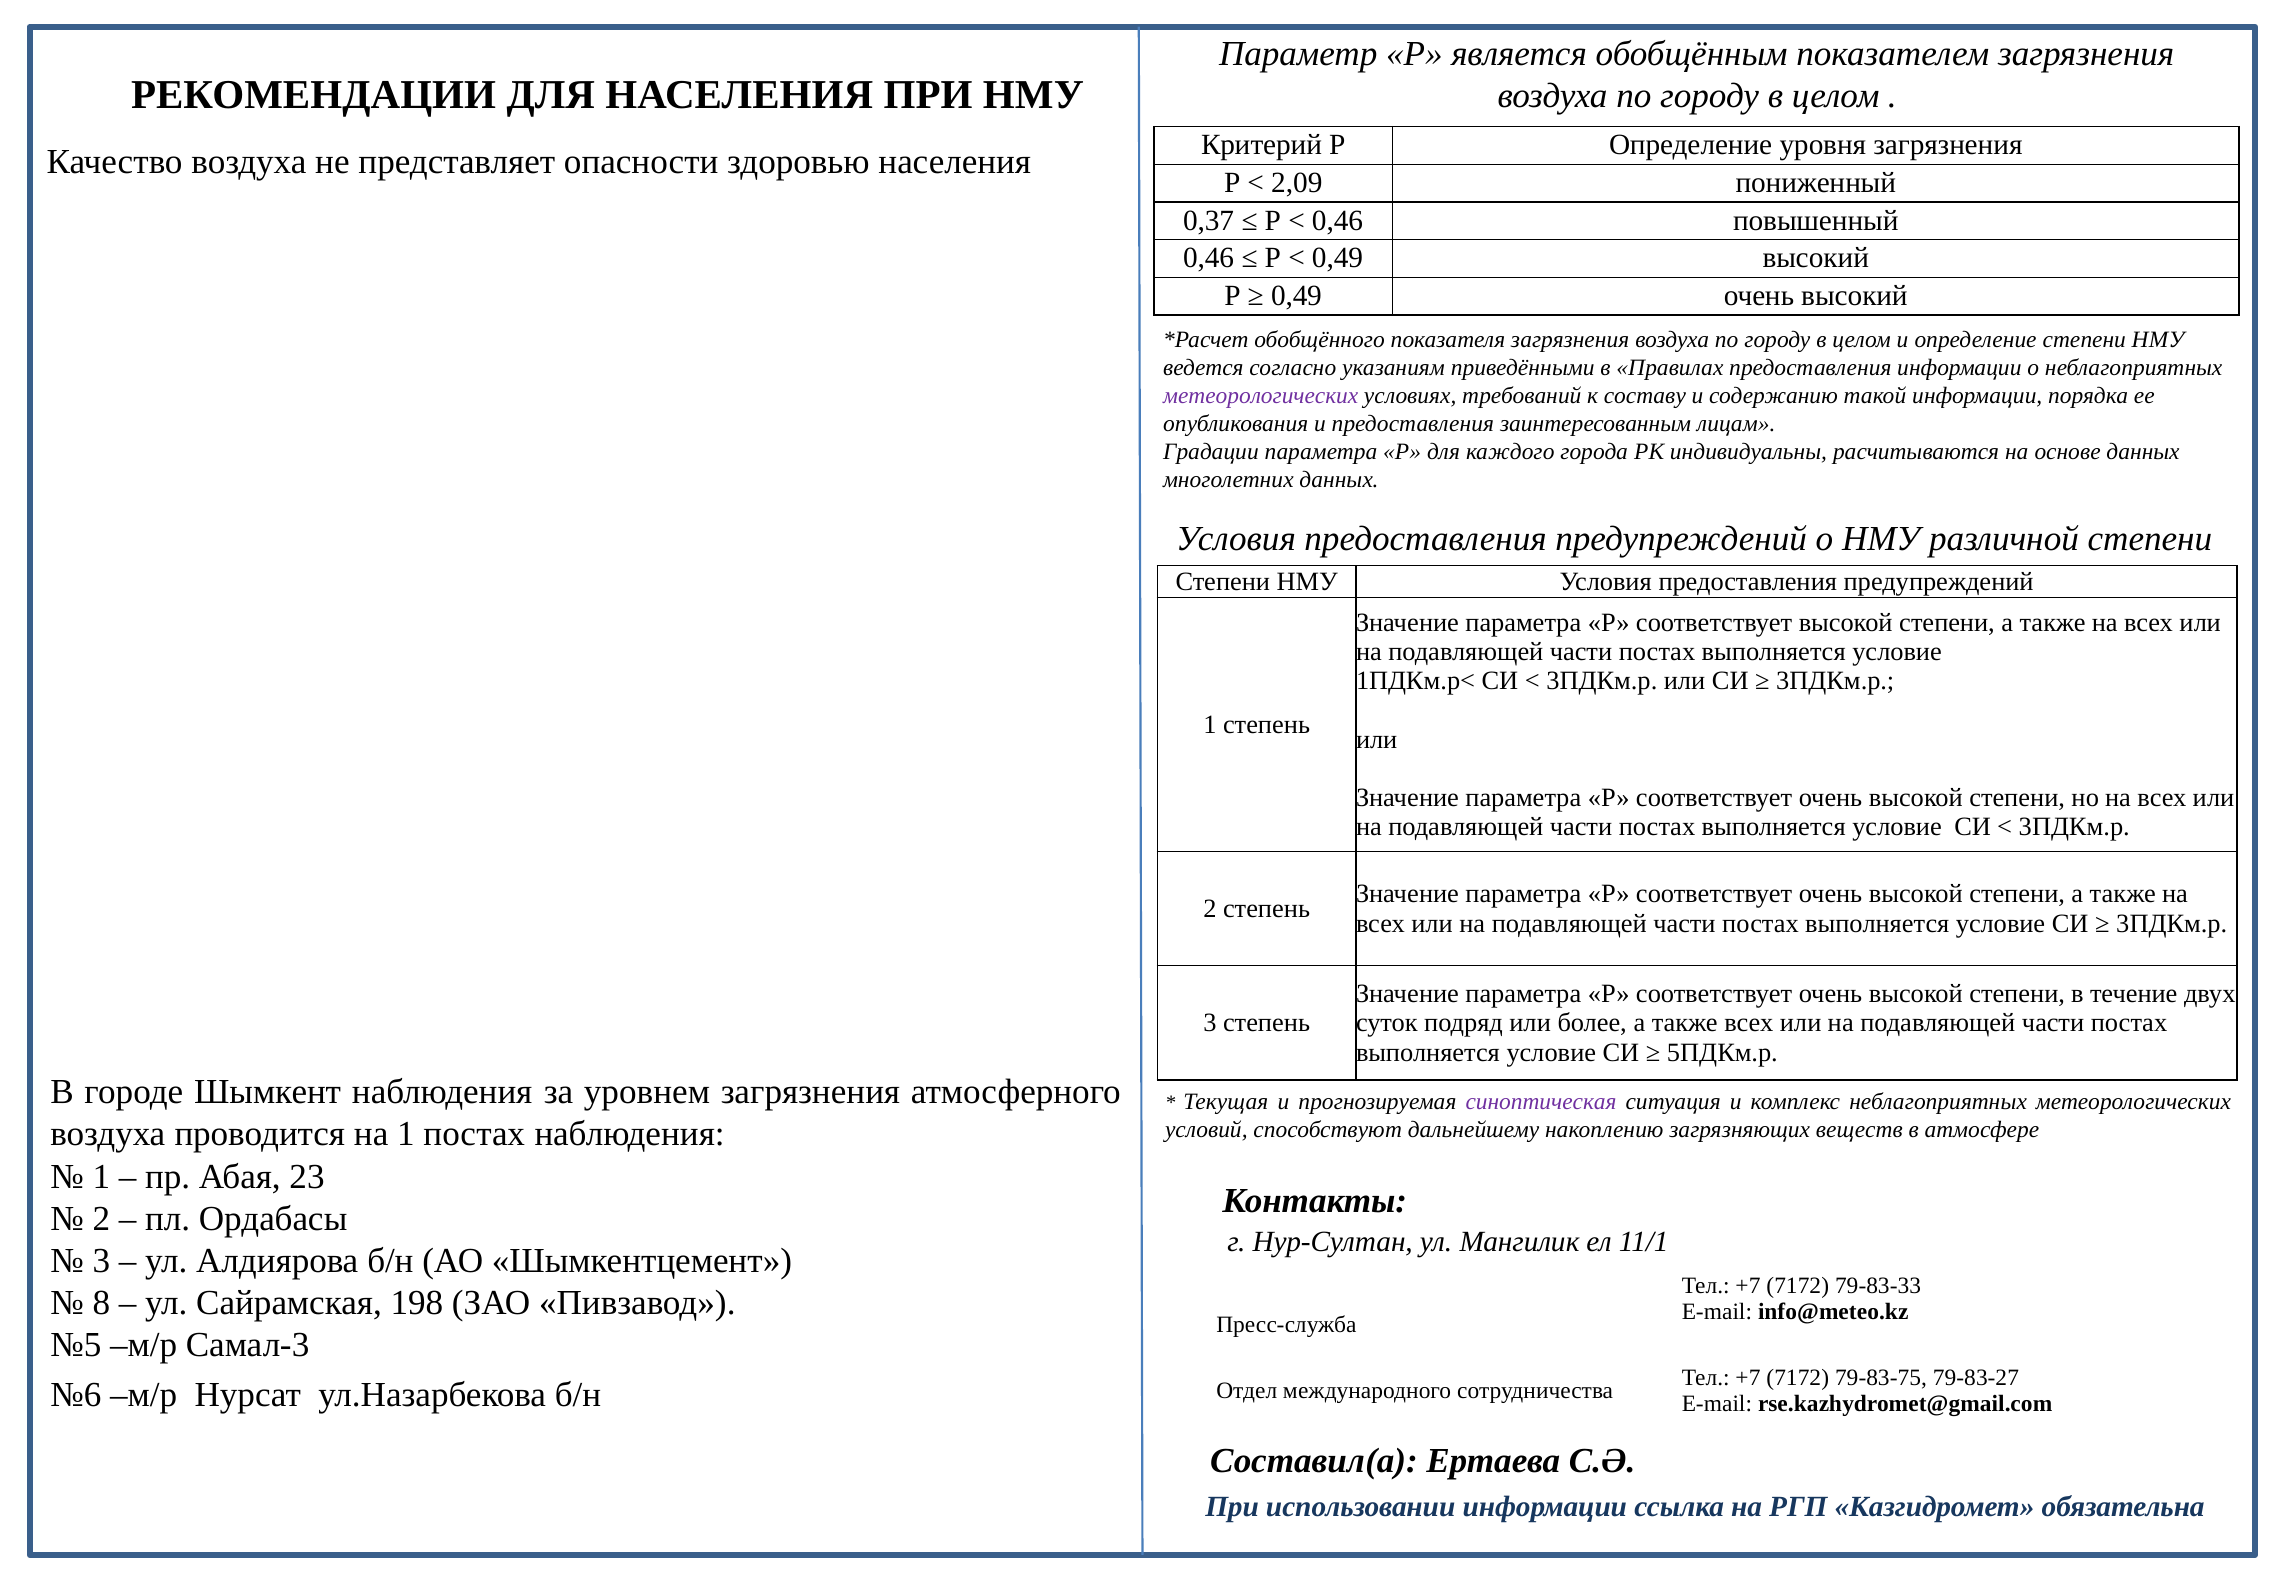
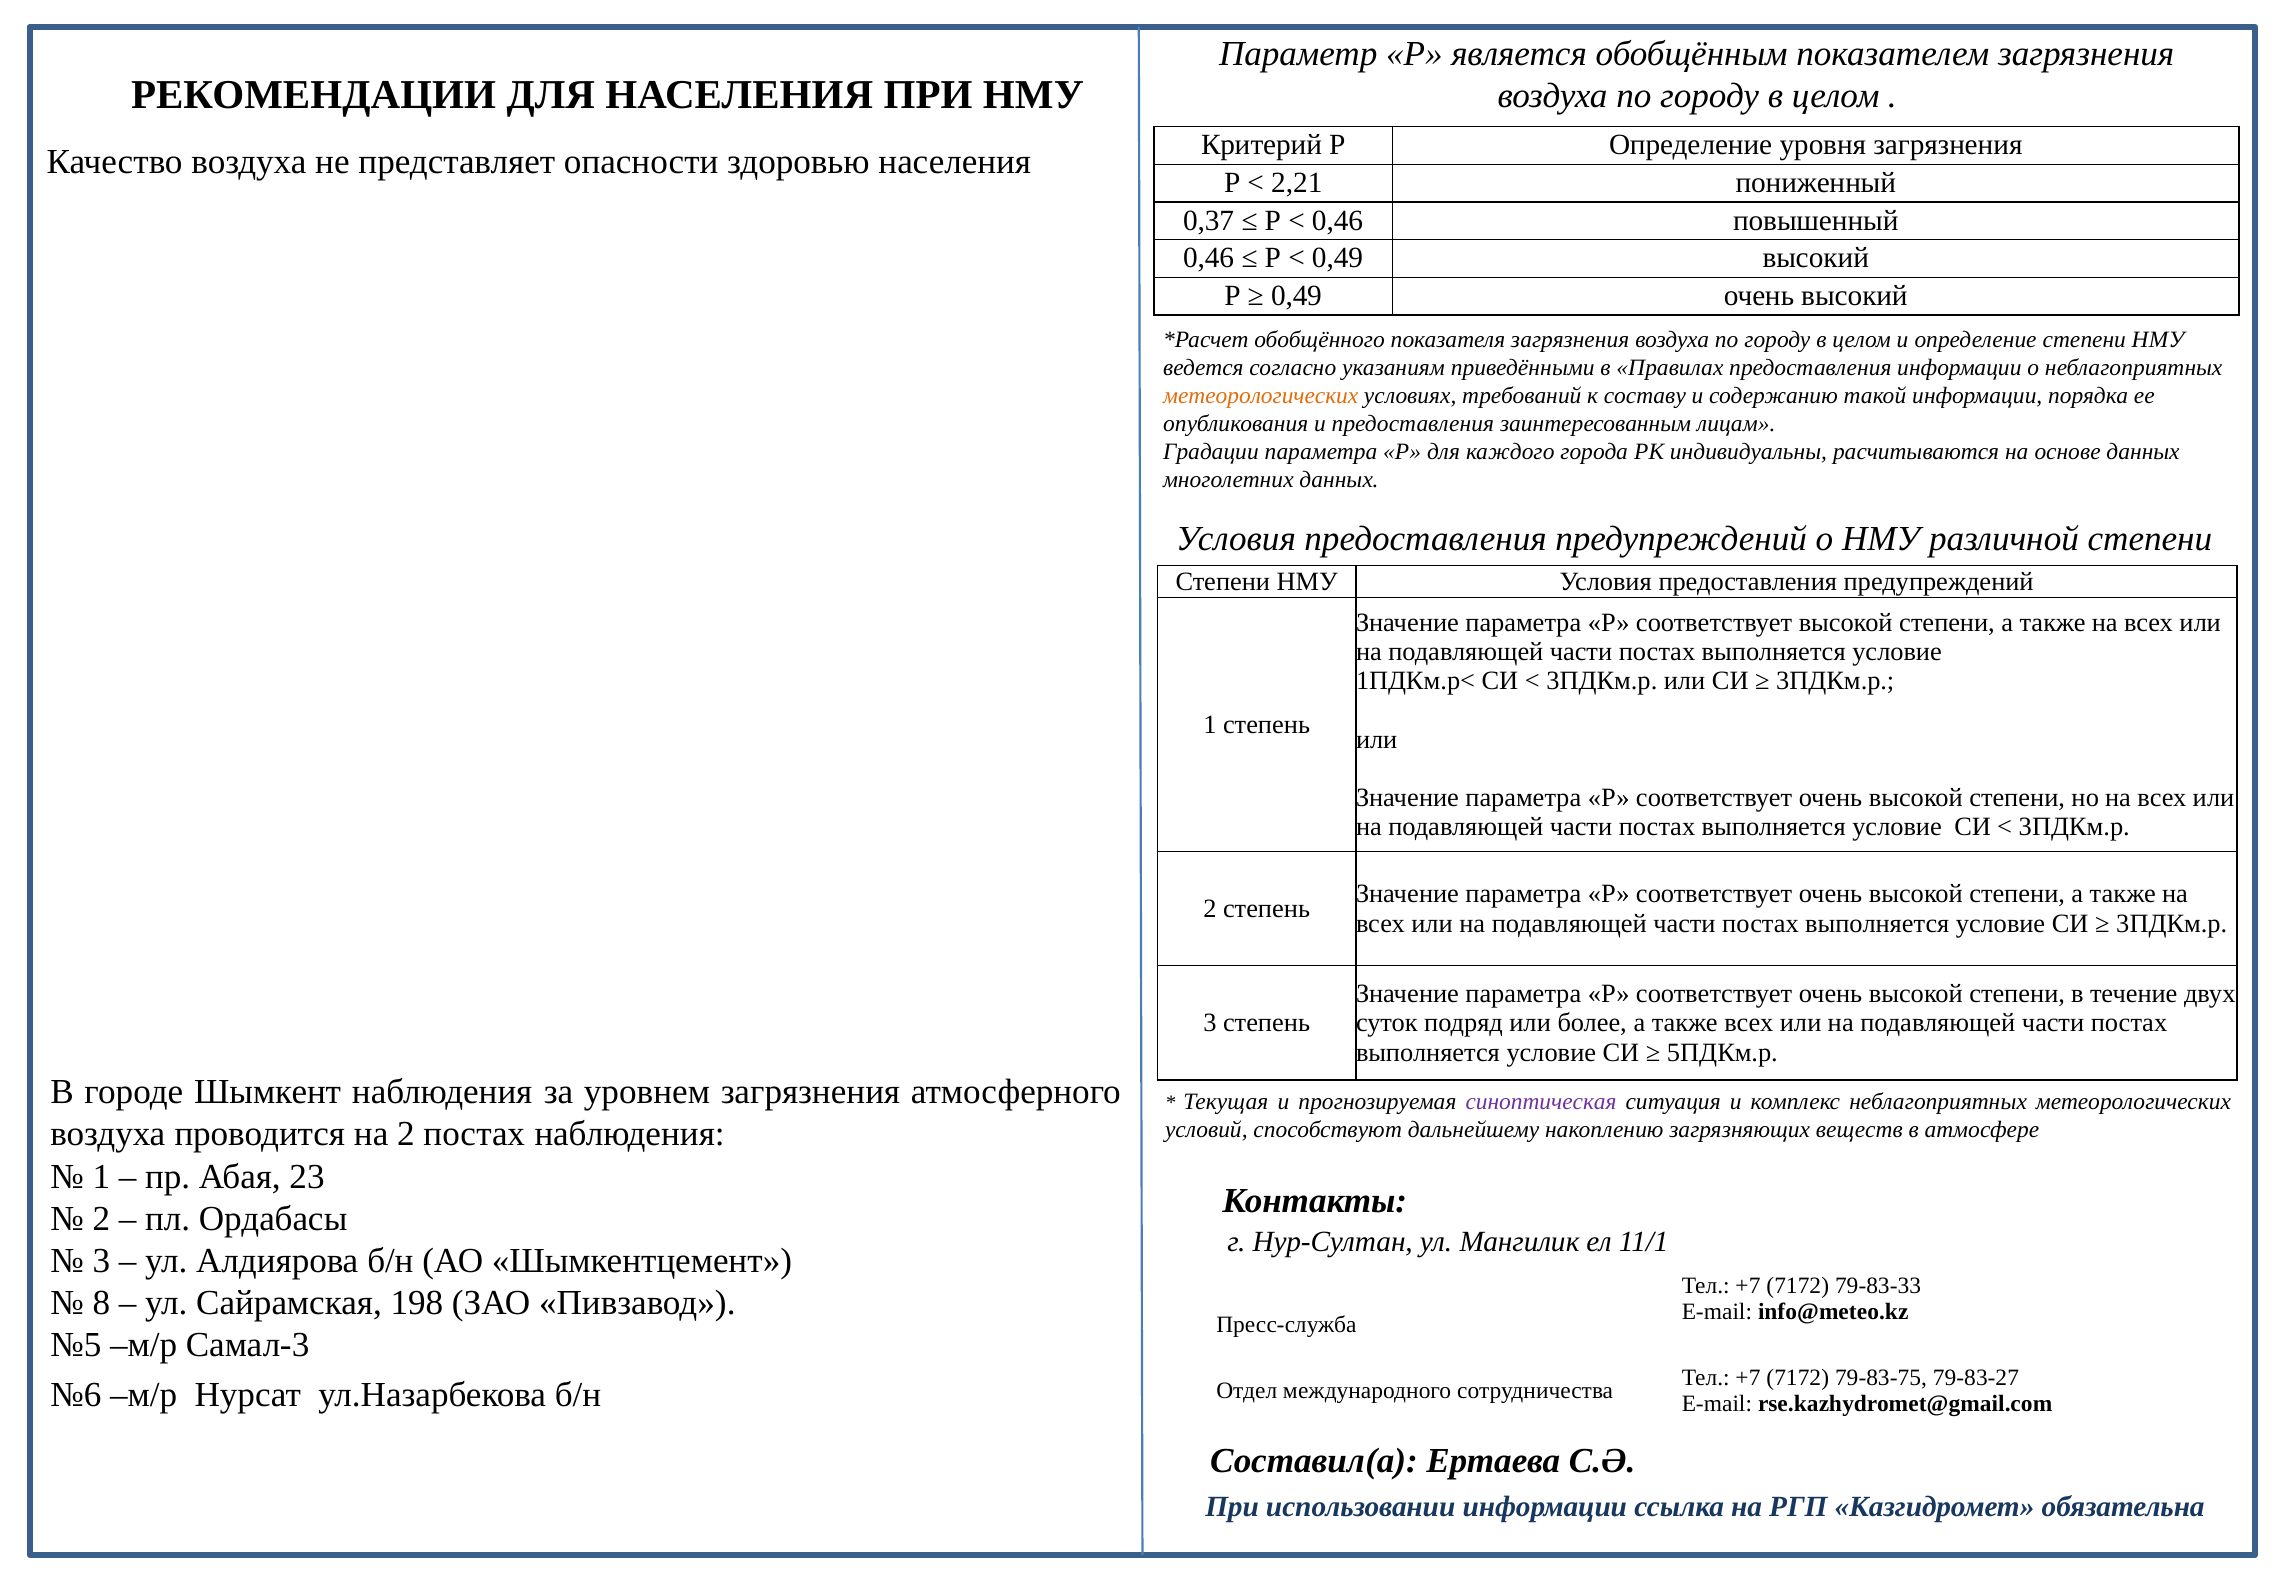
2,09: 2,09 -> 2,21
метеорологических at (1261, 395) colour: purple -> orange
на 1: 1 -> 2
